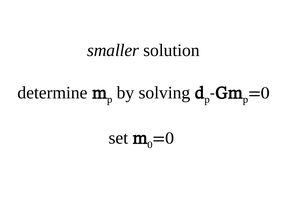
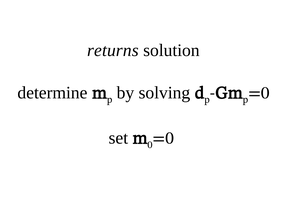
smaller: smaller -> returns
